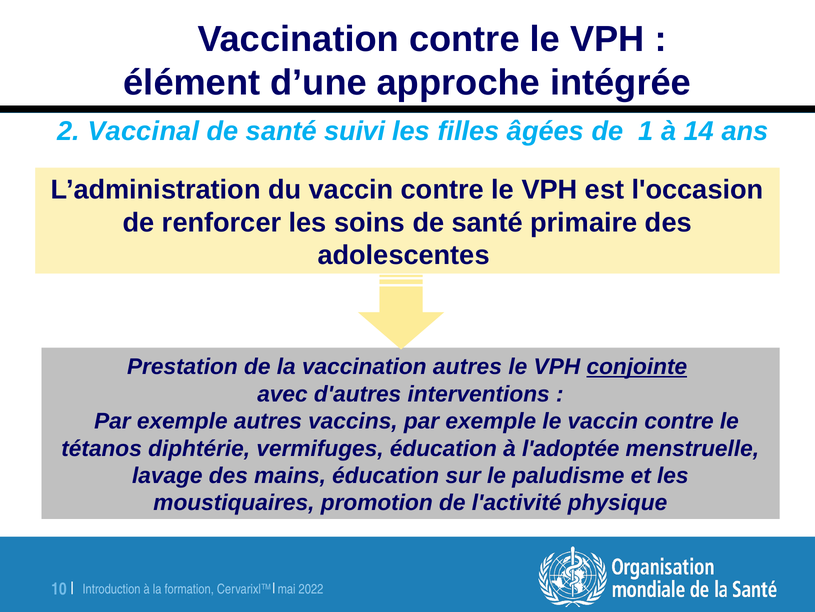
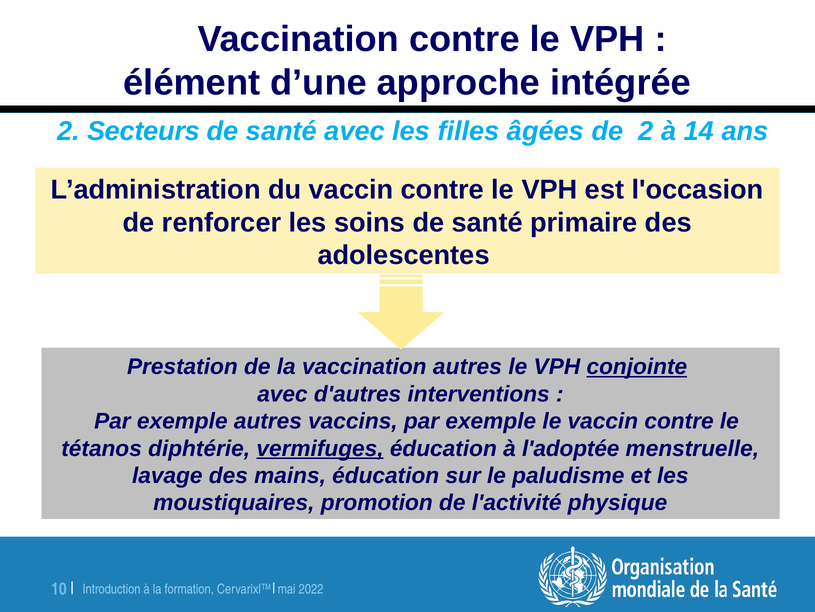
Vaccinal: Vaccinal -> Secteurs
santé suivi: suivi -> avec
de 1: 1 -> 2
vermifuges underline: none -> present
